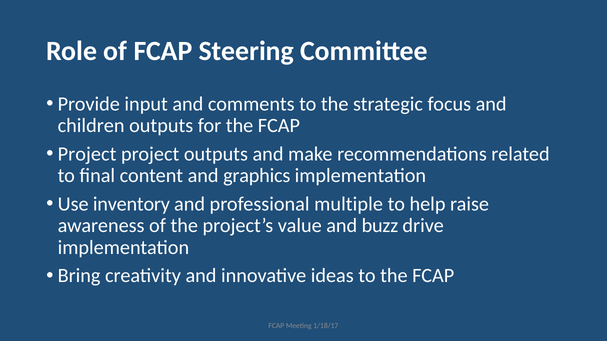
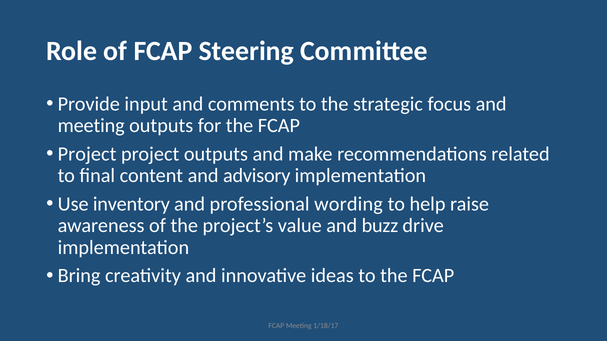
children at (91, 126): children -> meeting
graphics: graphics -> advisory
multiple: multiple -> wording
